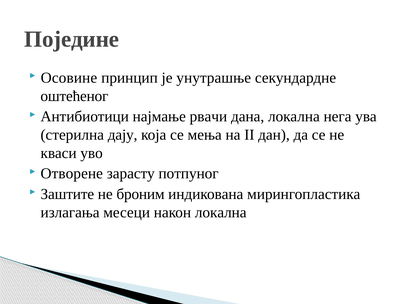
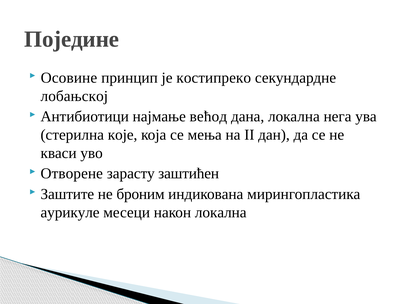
унутрашње: унутрашње -> костипреко
оштећеног: оштећеног -> лобањској
рвачи: рвачи -> већод
дају: дају -> које
потпуног: потпуног -> заштићен
излагања: излагања -> аурикуле
